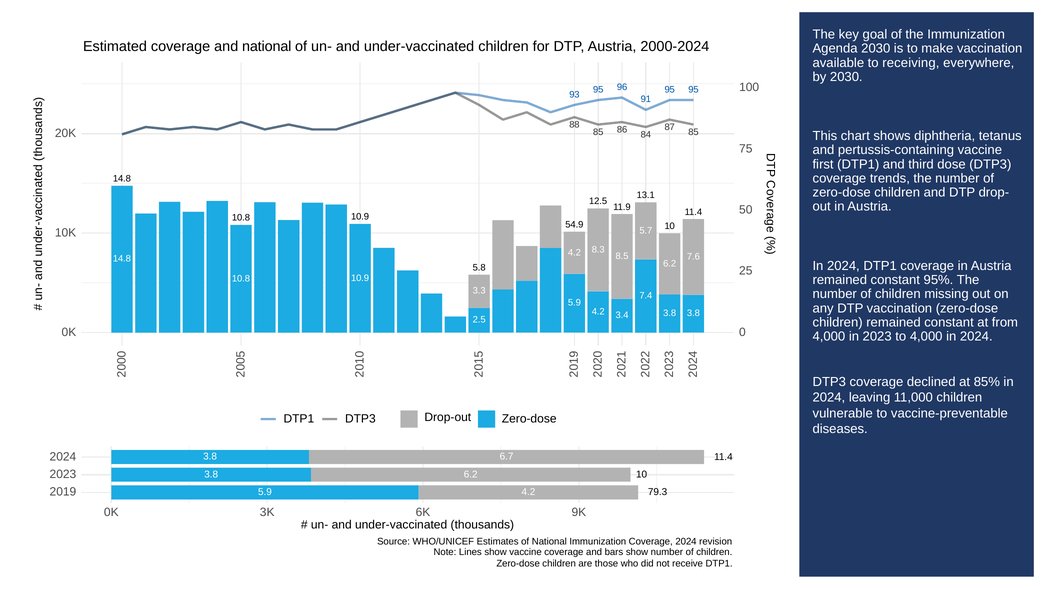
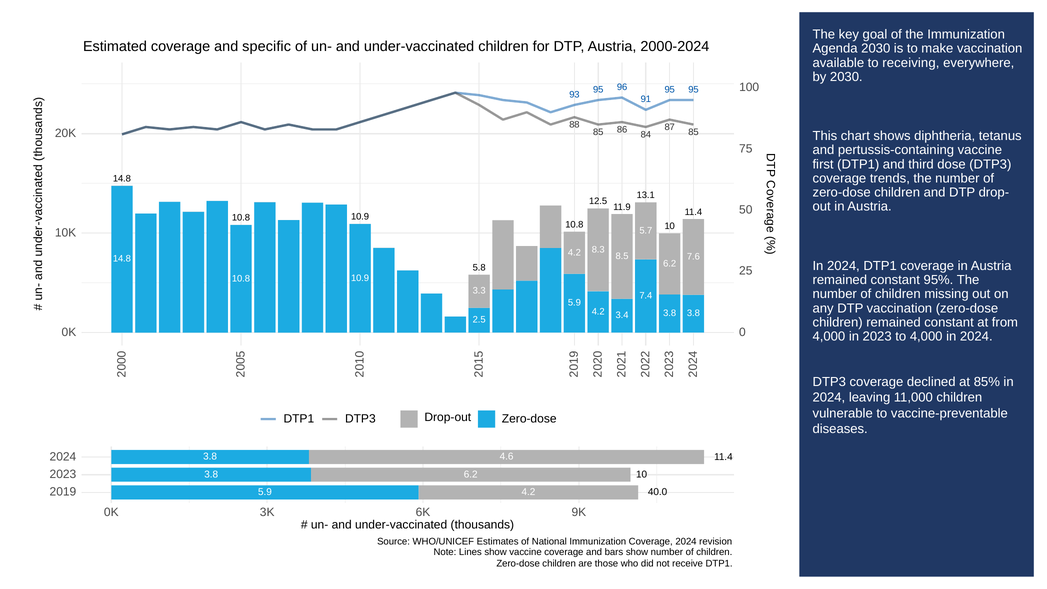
and national: national -> specific
54.9 at (574, 225): 54.9 -> 10.8
6.7: 6.7 -> 4.6
79.3: 79.3 -> 40.0
